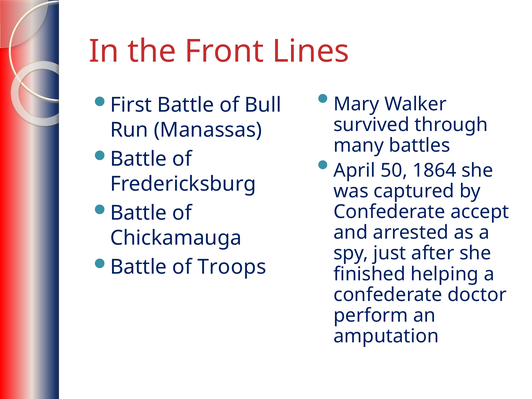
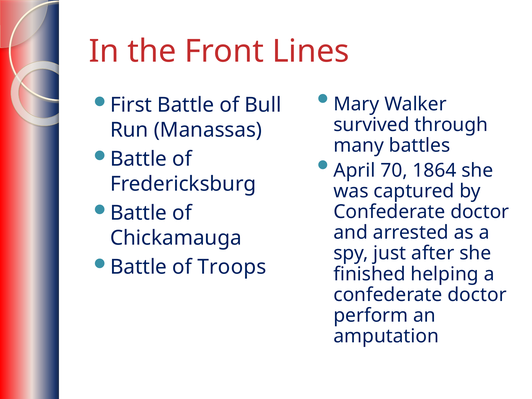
50: 50 -> 70
accept at (480, 212): accept -> doctor
